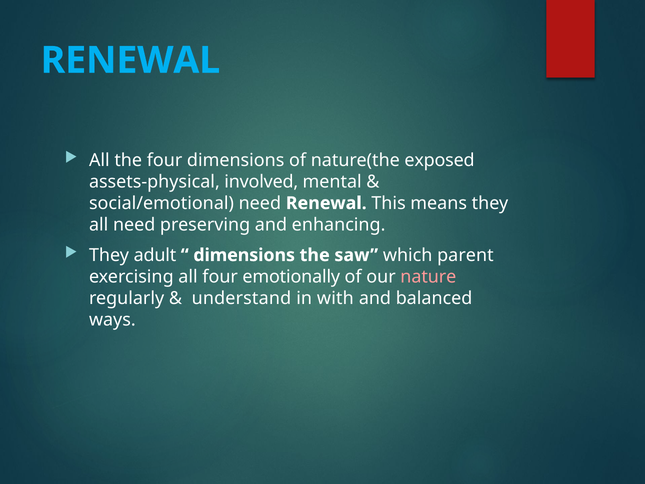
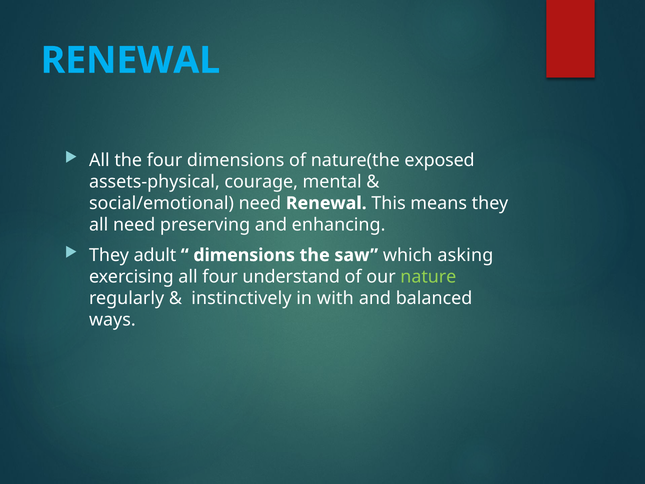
involved: involved -> courage
parent: parent -> asking
emotionally: emotionally -> understand
nature colour: pink -> light green
understand: understand -> instinctively
